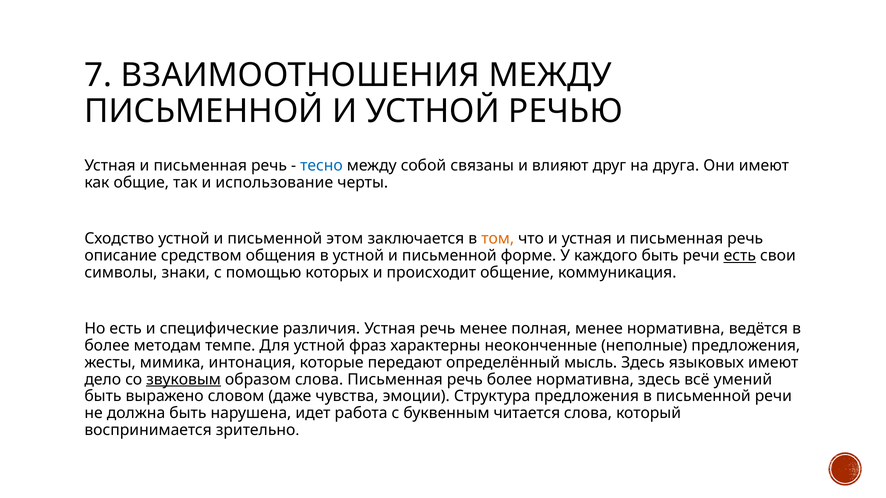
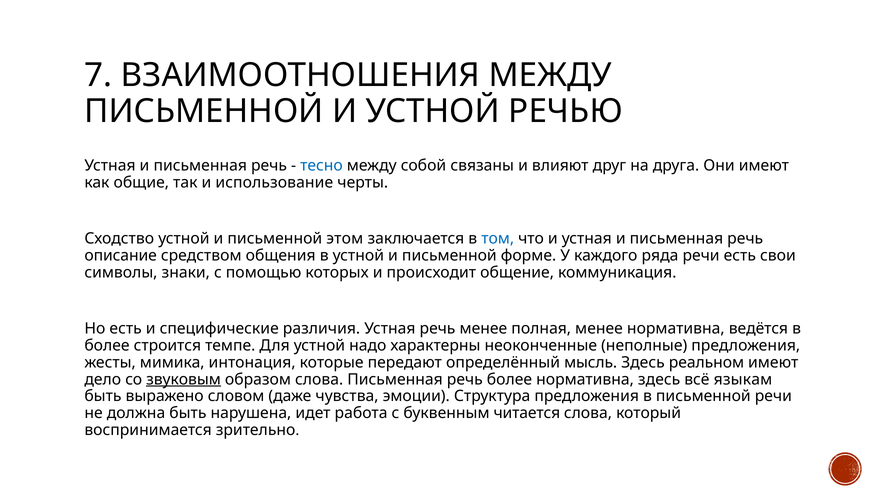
том colour: orange -> blue
каждого быть: быть -> ряда
есть at (740, 256) underline: present -> none
методам: методам -> строится
фраз: фраз -> надо
языковых: языковых -> реальном
умений: умений -> языкам
